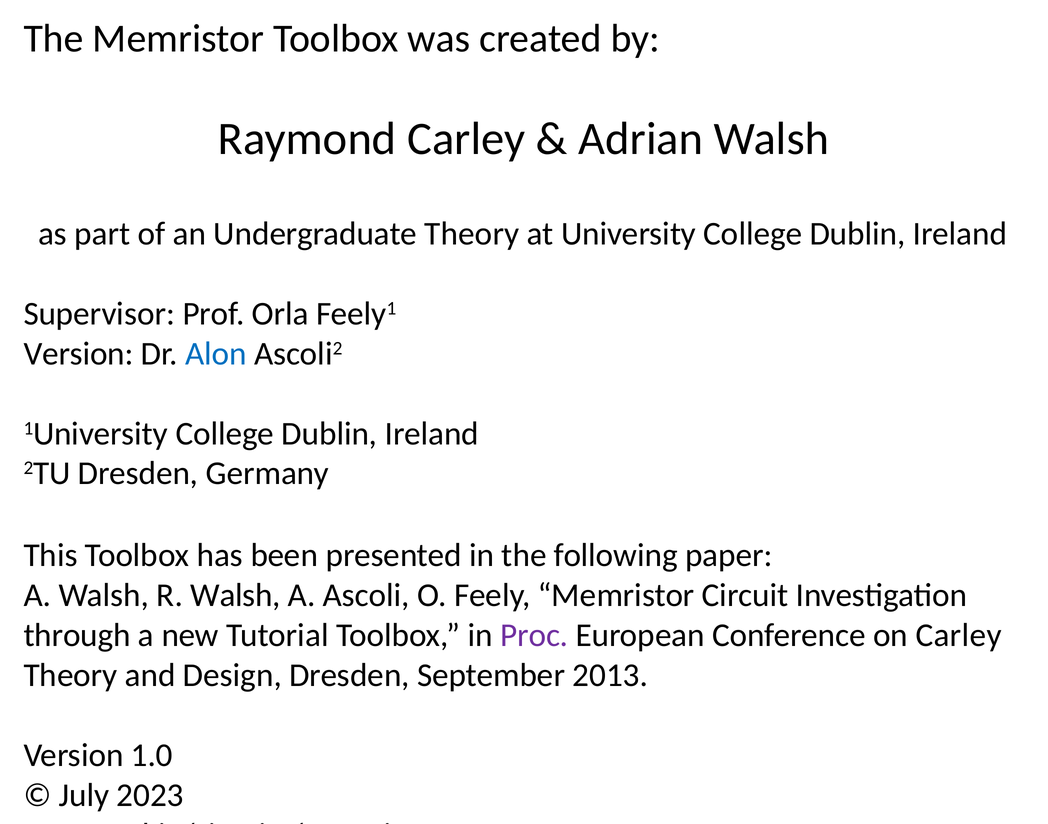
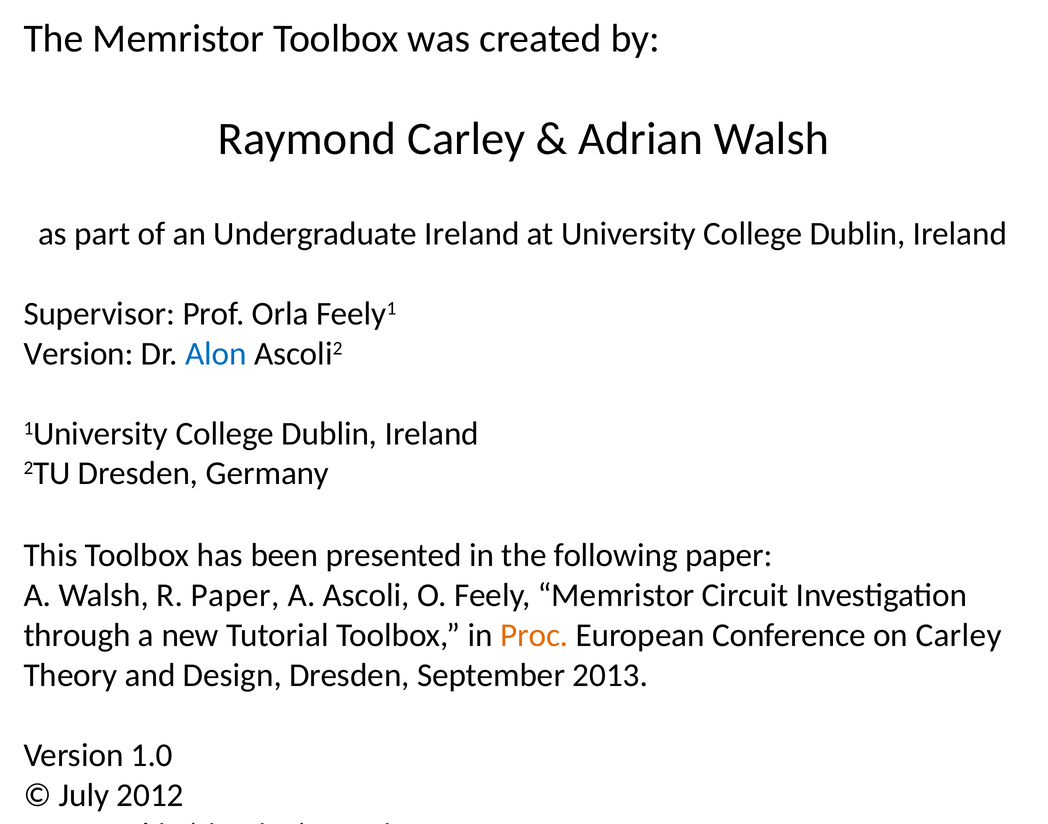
Undergraduate Theory: Theory -> Ireland
R Walsh: Walsh -> Paper
Proc colour: purple -> orange
2023: 2023 -> 2012
